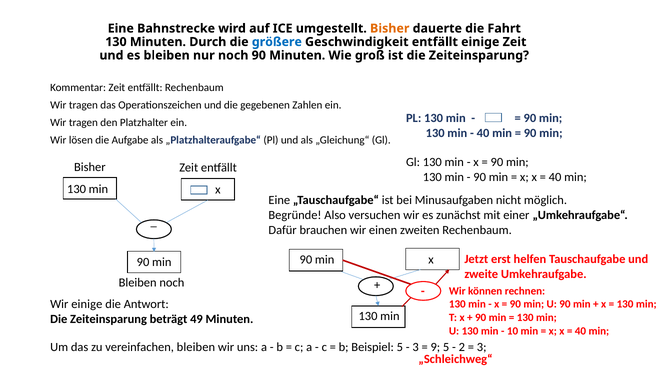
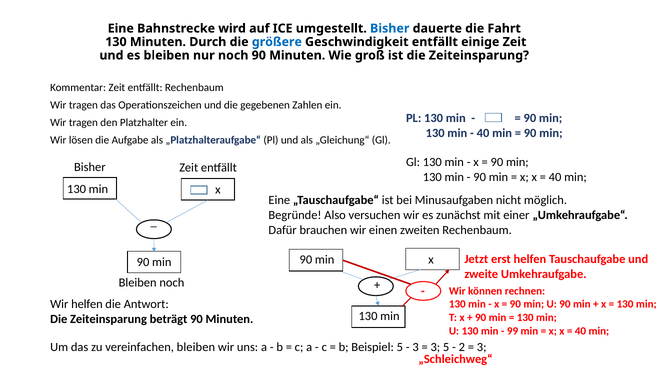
Bisher at (390, 28) colour: orange -> blue
Wir einige: einige -> helfen
beträgt 49: 49 -> 90
10: 10 -> 99
9 at (435, 347): 9 -> 3
